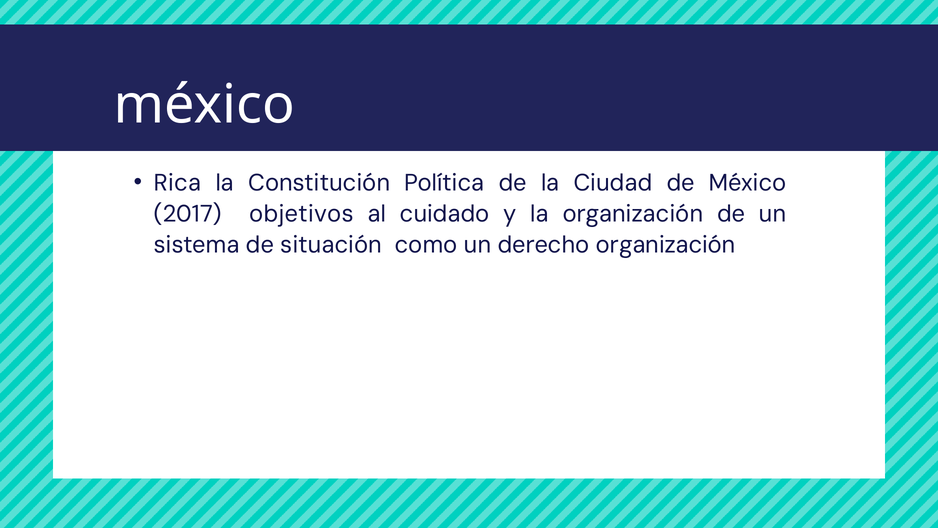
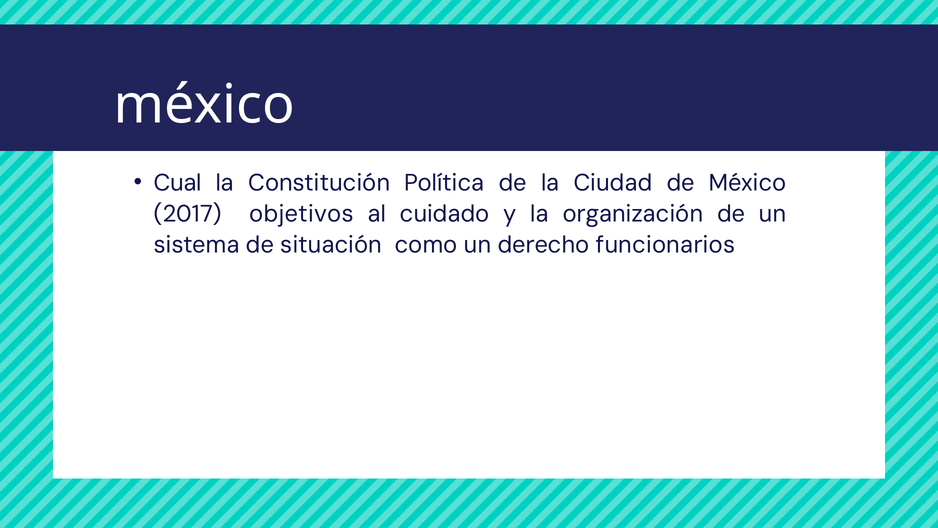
Rica: Rica -> Cual
derecho organización: organización -> funcionarios
